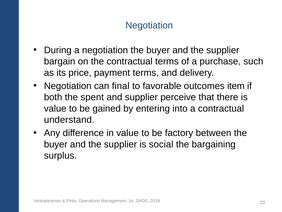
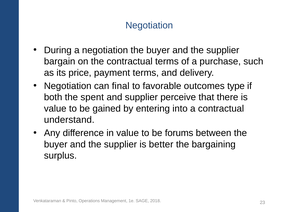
item: item -> type
factory: factory -> forums
social: social -> better
